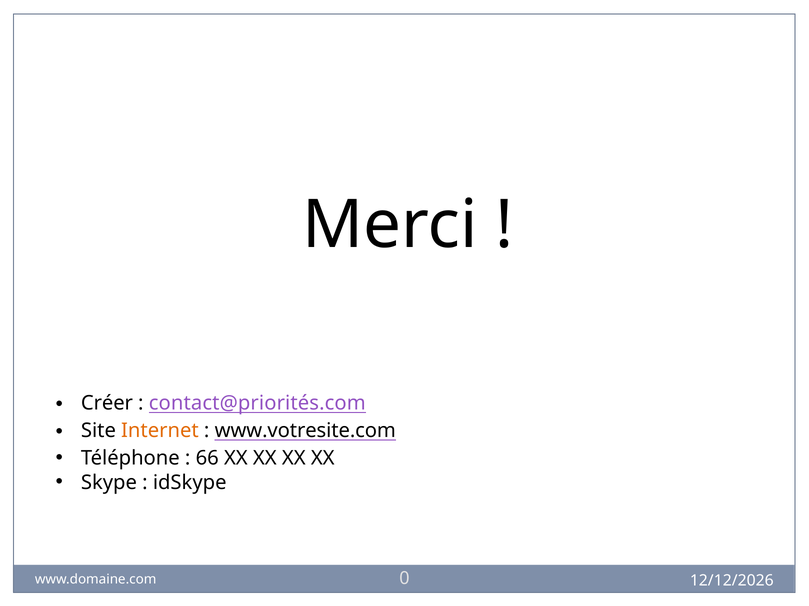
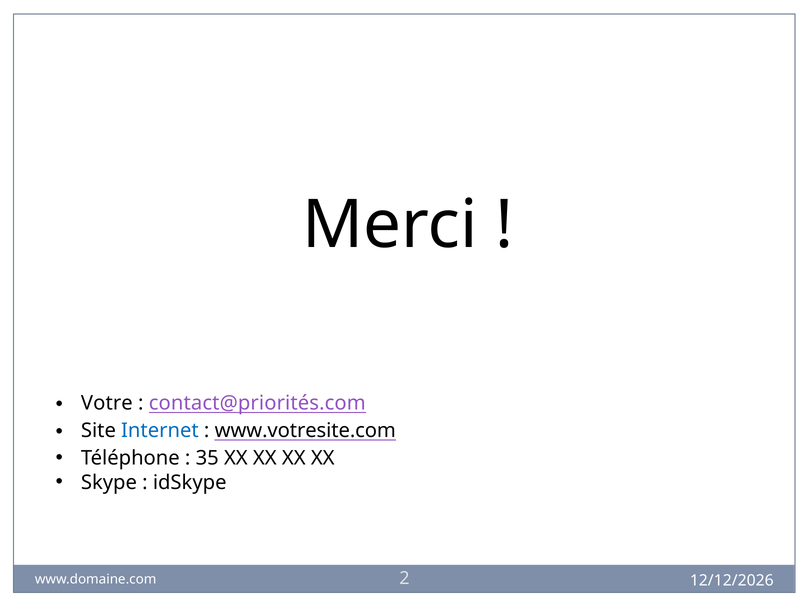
Créer: Créer -> Votre
Internet colour: orange -> blue
66: 66 -> 35
0: 0 -> 2
